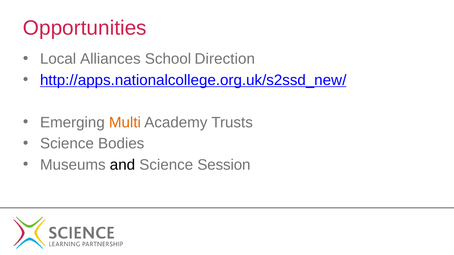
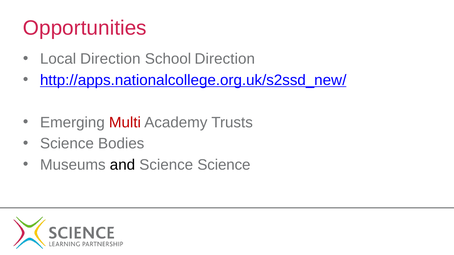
Local Alliances: Alliances -> Direction
Multi colour: orange -> red
Science Session: Session -> Science
